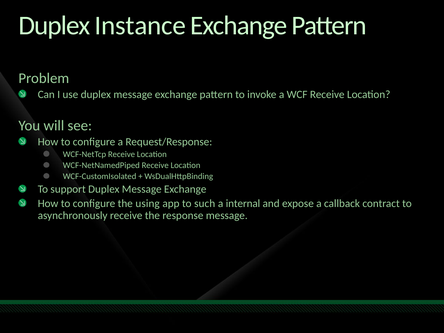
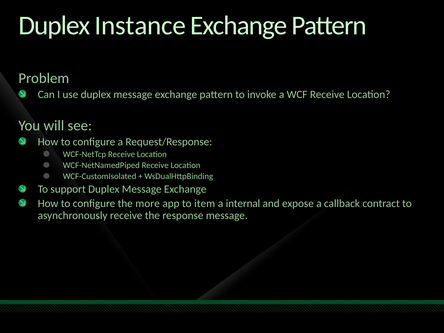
using: using -> more
such: such -> item
